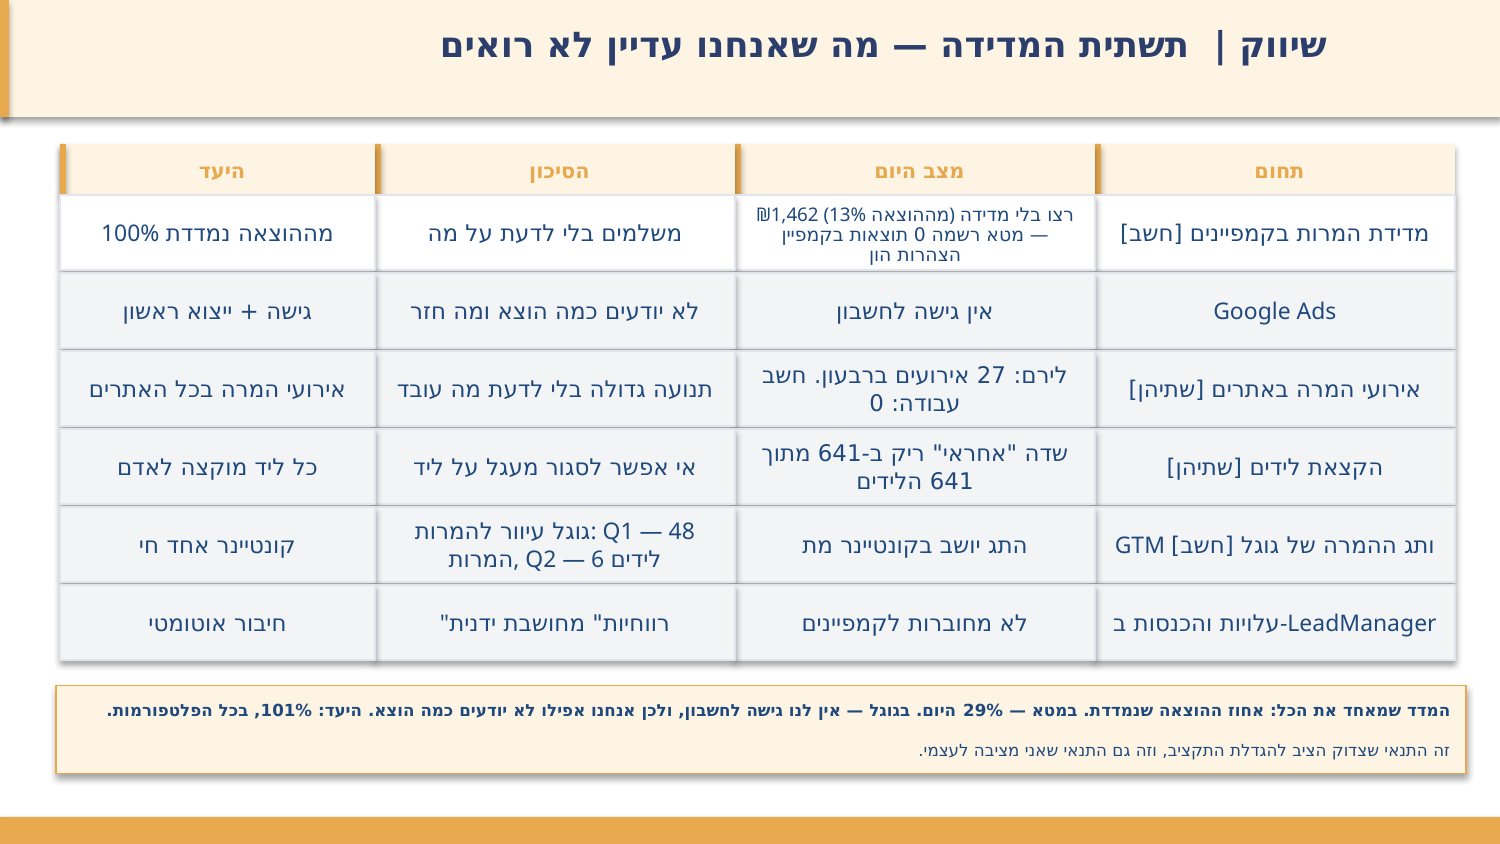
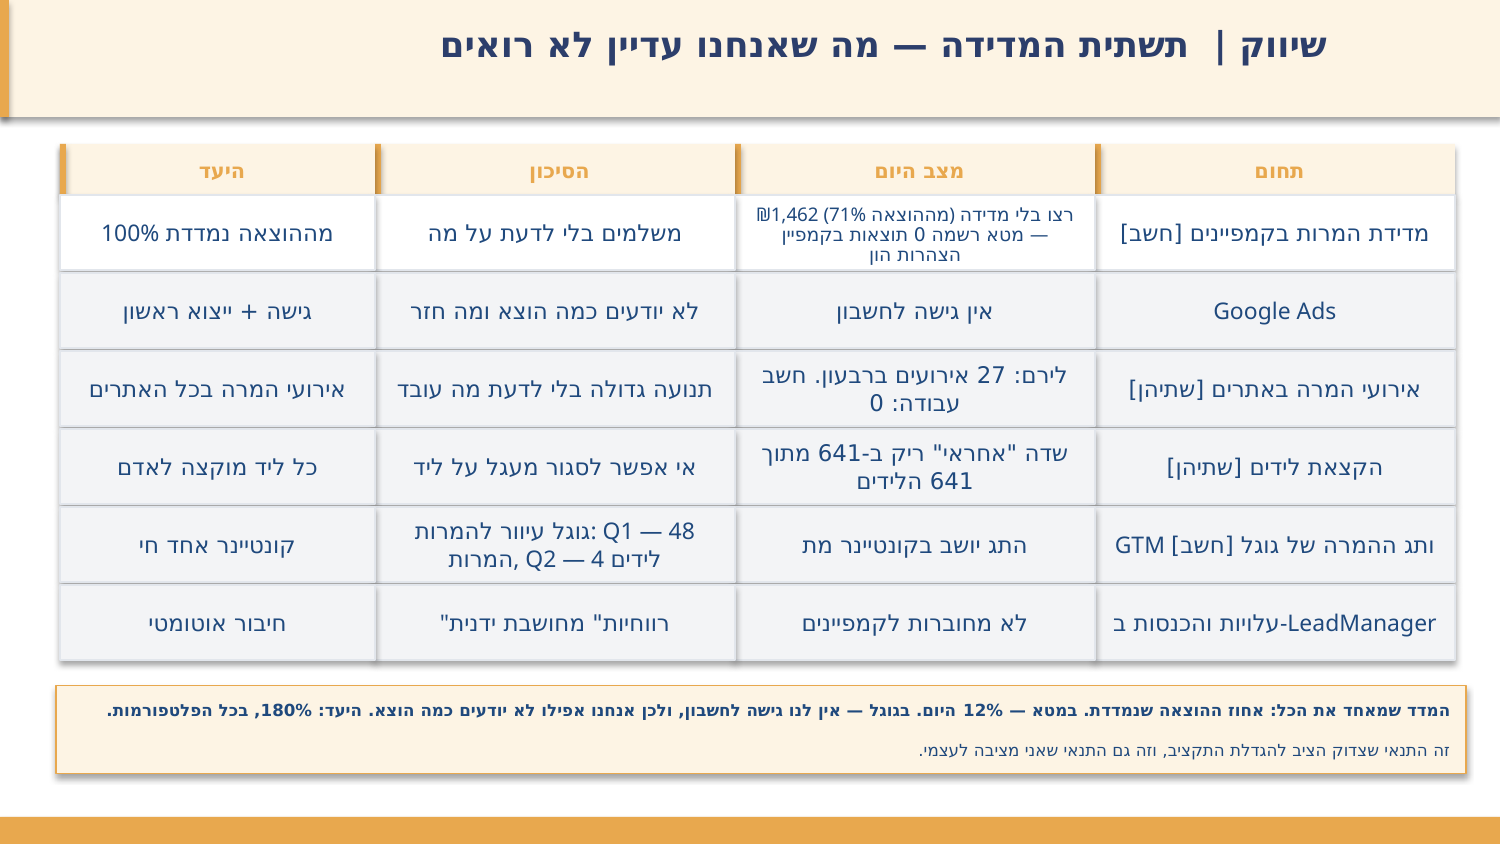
13%: 13% -> 71%
6: 6 -> 4
101%: 101% -> 180%
29%: 29% -> 12%
